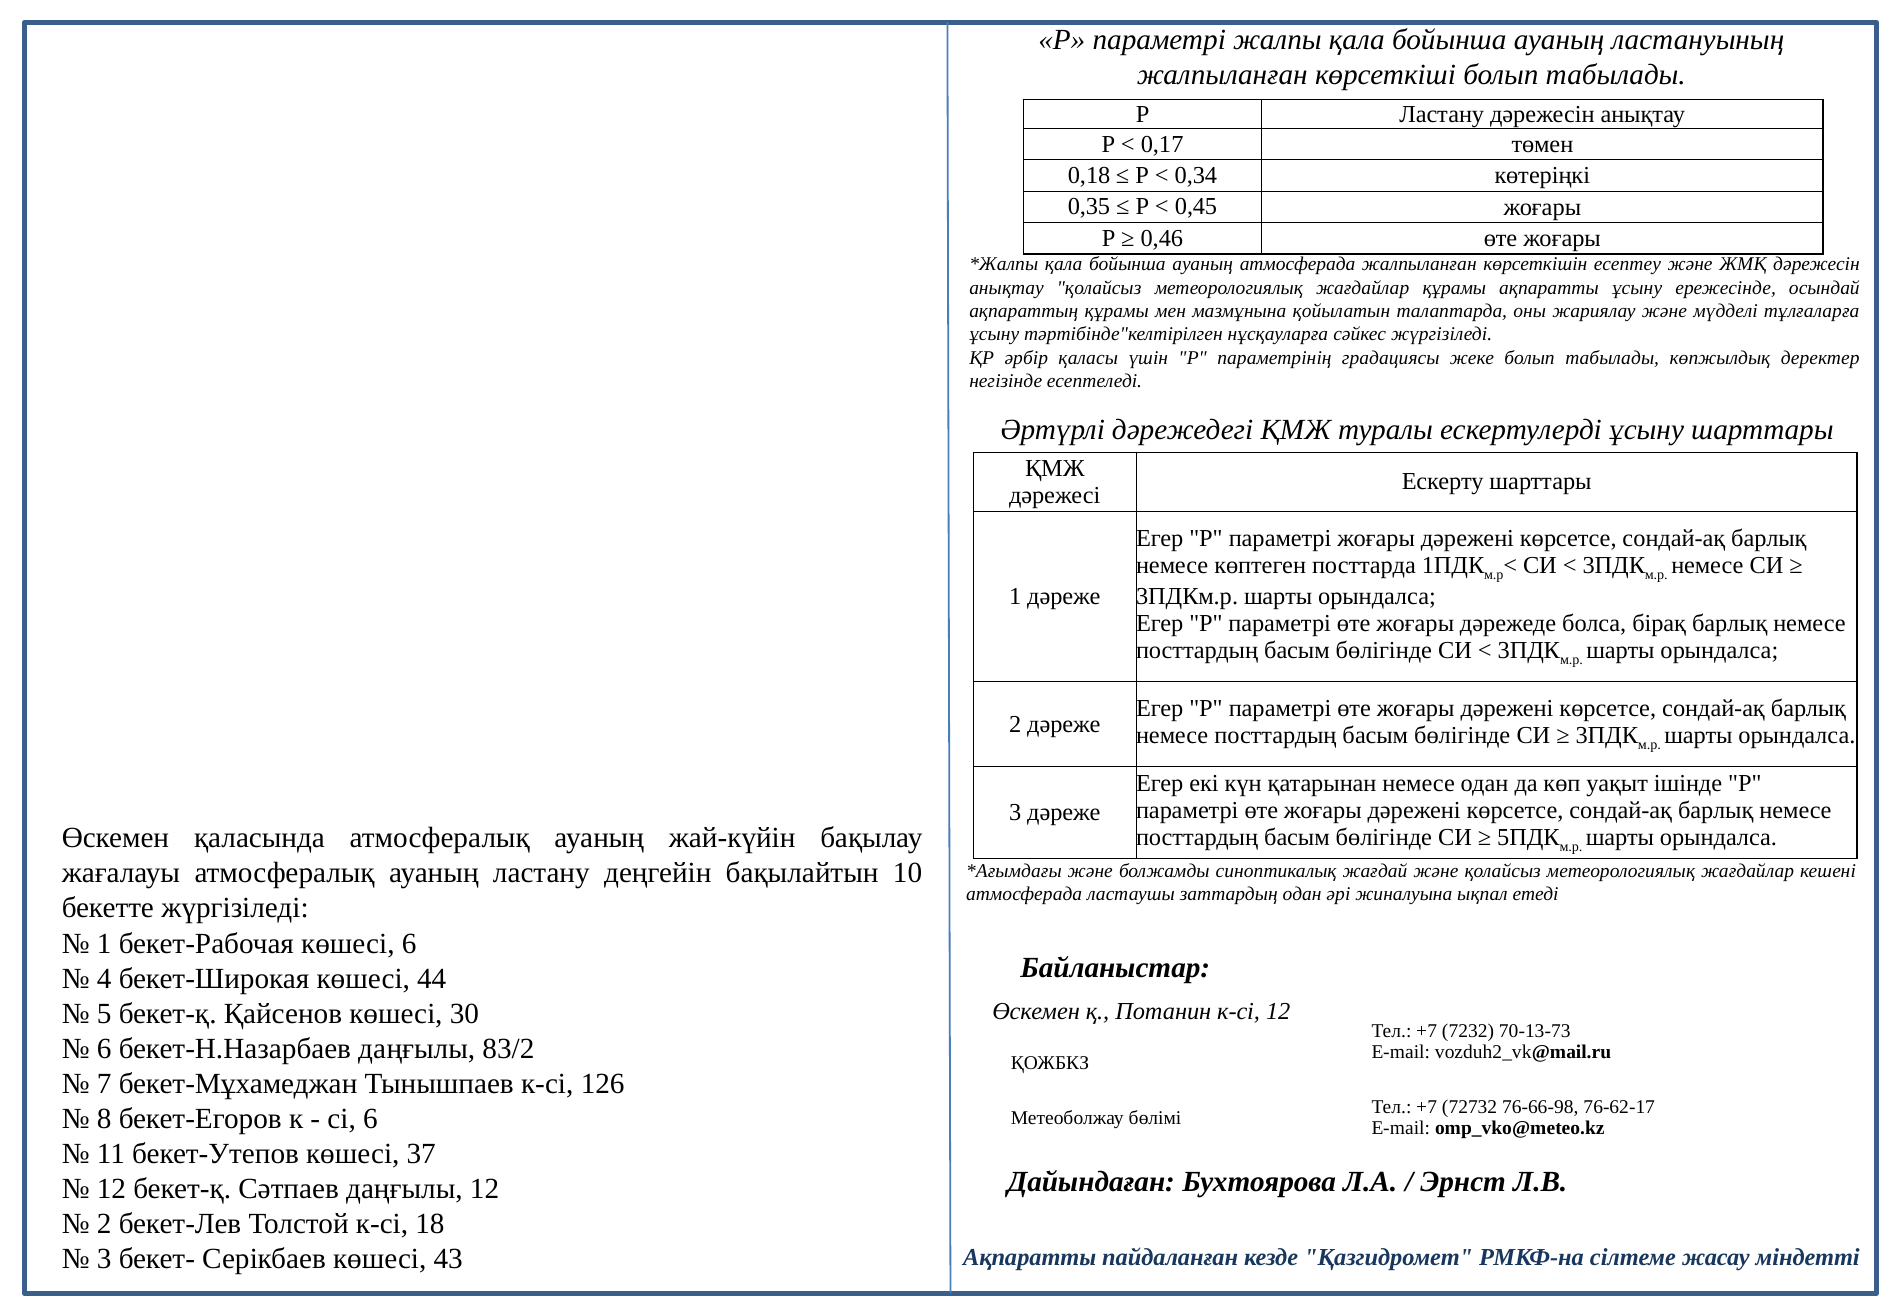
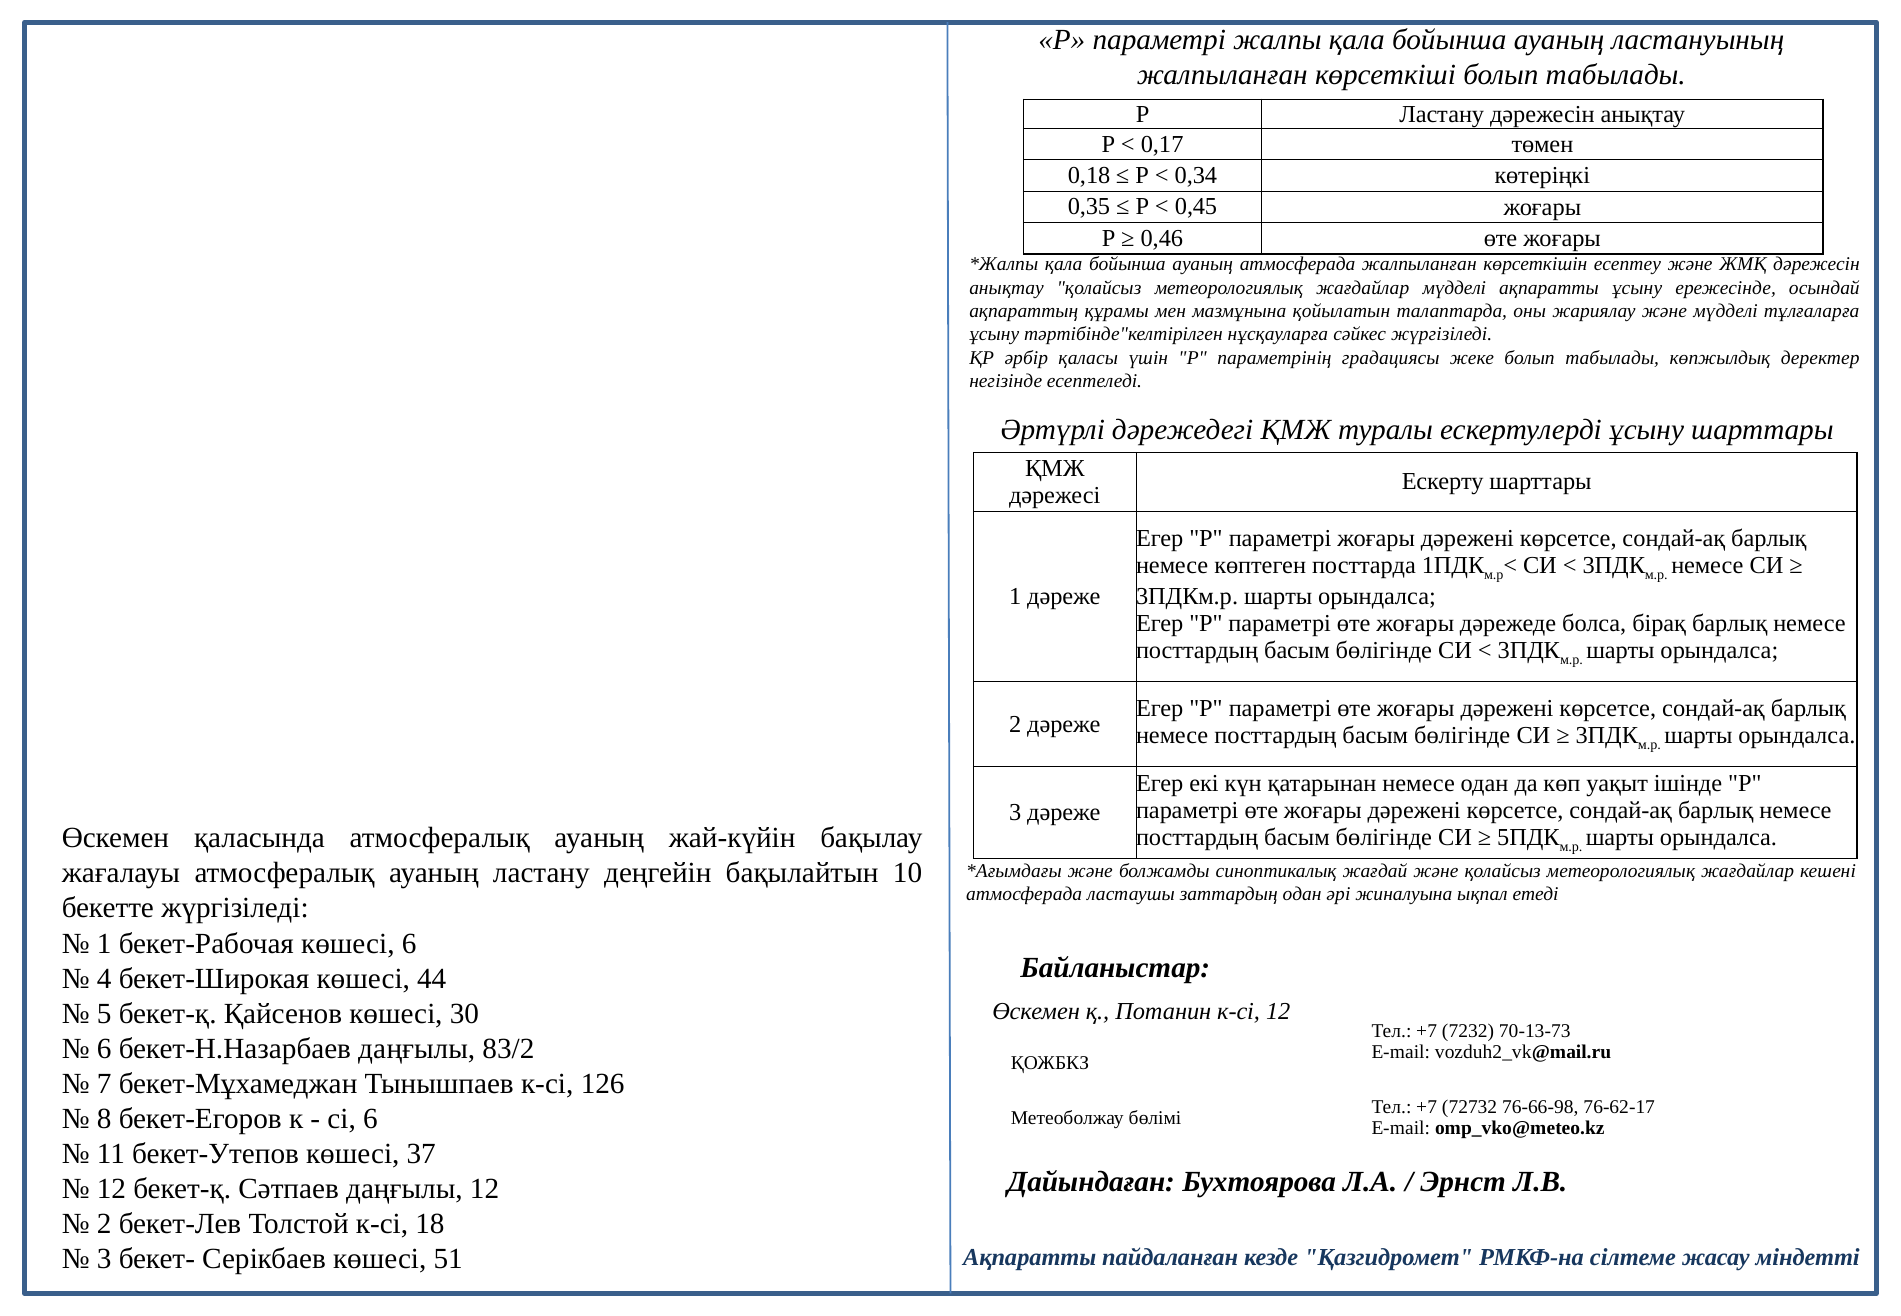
жағдайлар құрамы: құрамы -> мүдделі
43: 43 -> 51
